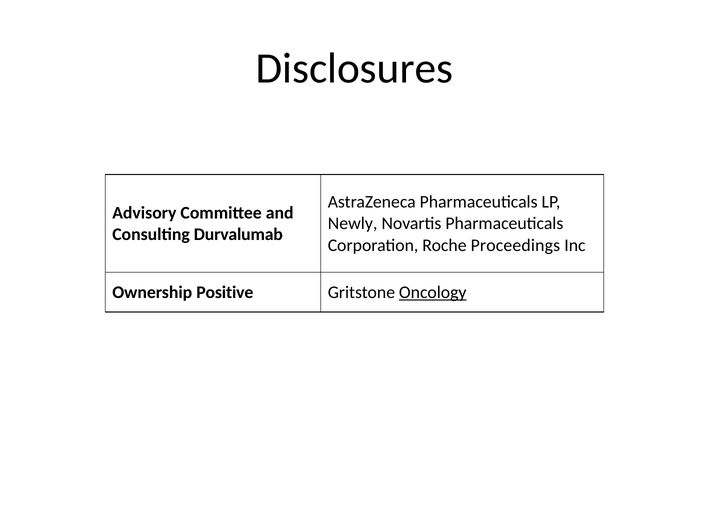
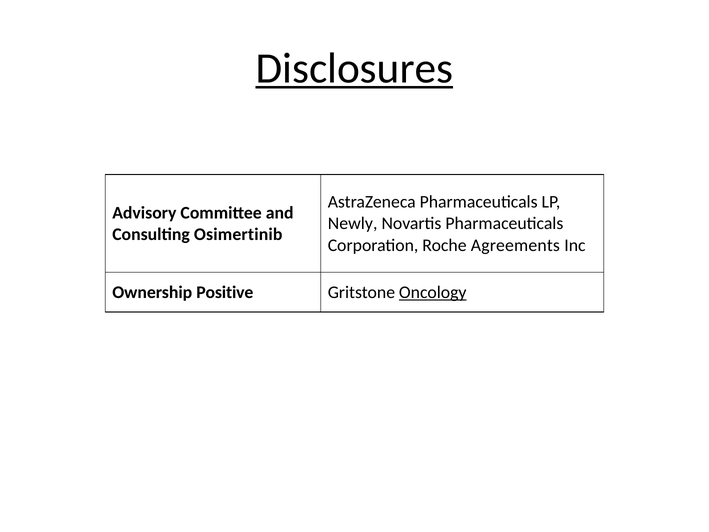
Disclosures underline: none -> present
Durvalumab: Durvalumab -> Osimertinib
Proceedings: Proceedings -> Agreements
